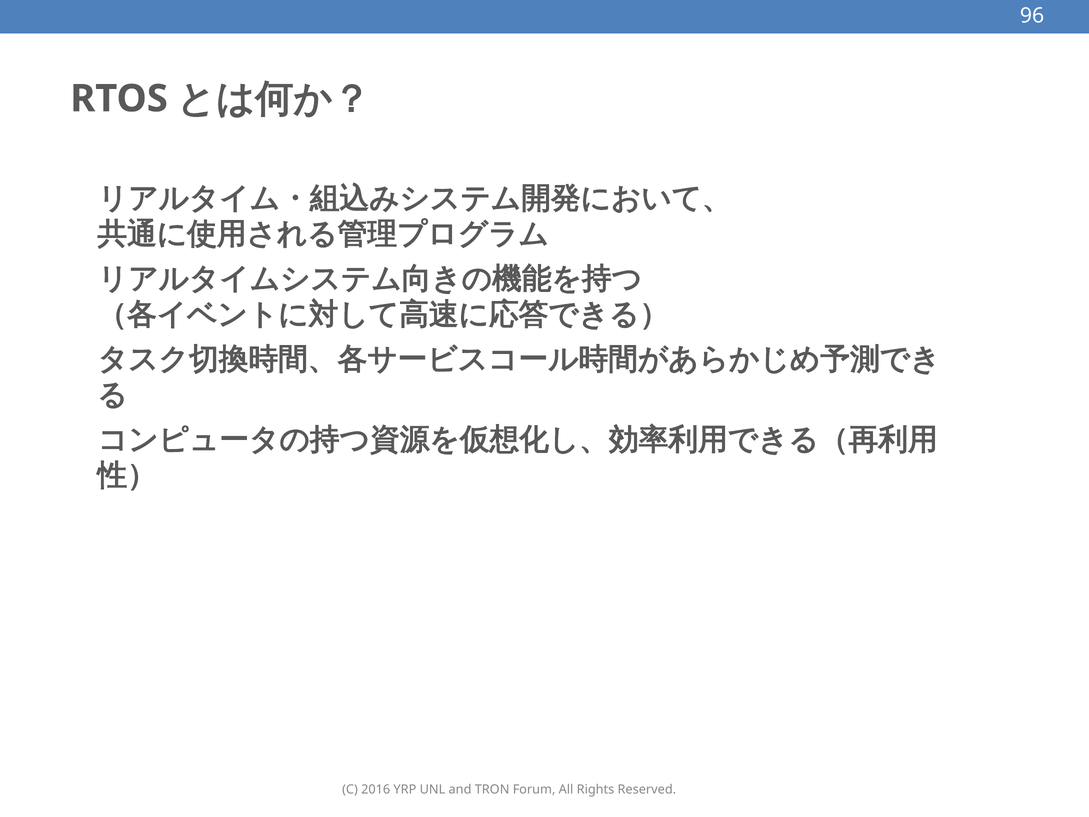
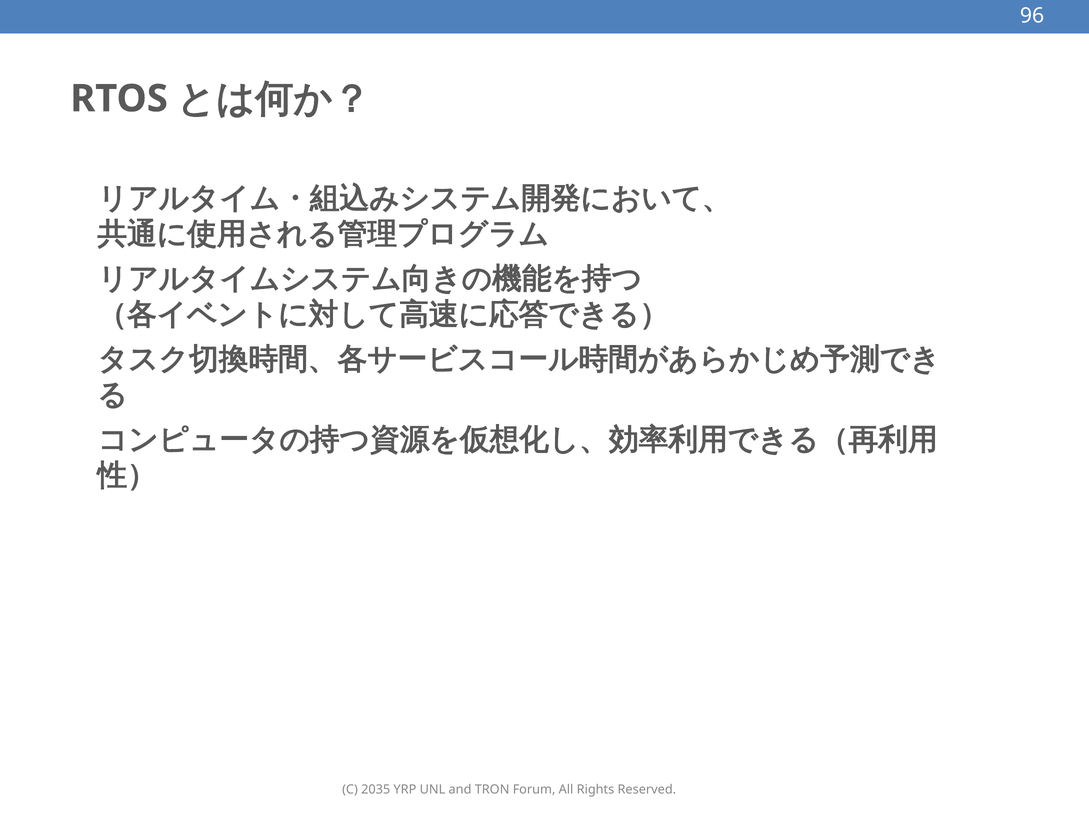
2016: 2016 -> 2035
